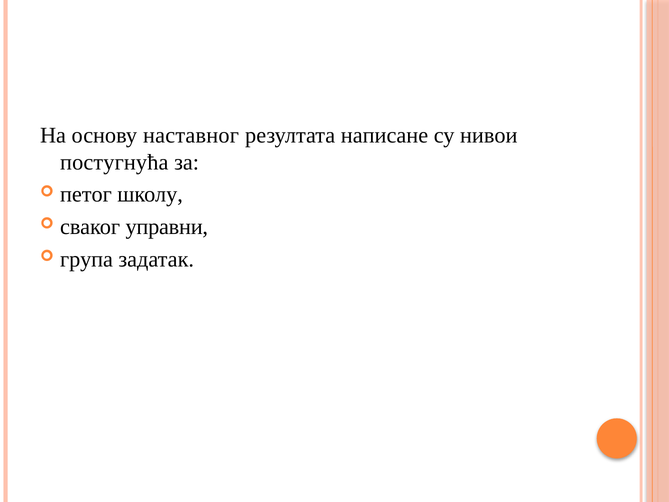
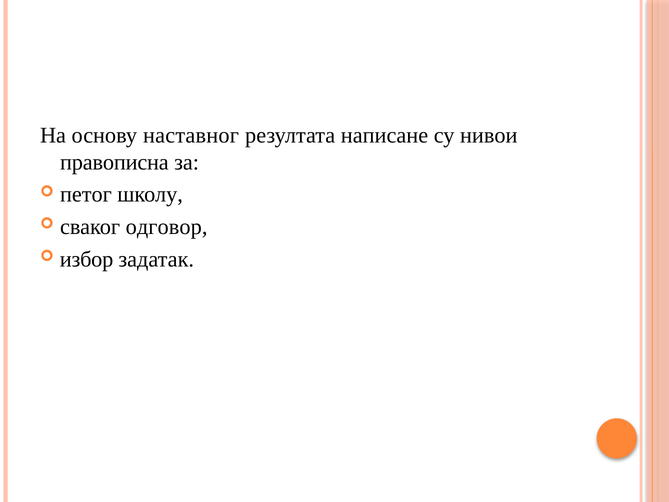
постугнућа: постугнућа -> правописна
управни: управни -> одговор
група: група -> избор
